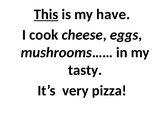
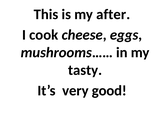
This underline: present -> none
have: have -> after
pizza: pizza -> good
